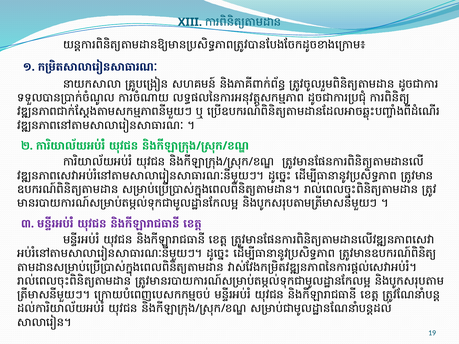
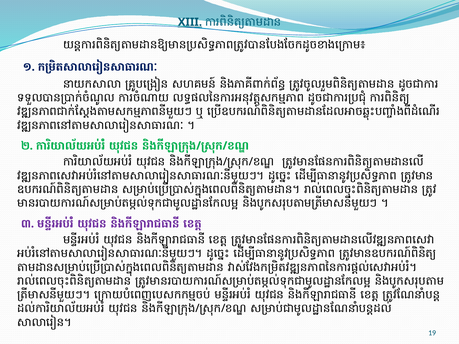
XIII underline: none -> present
